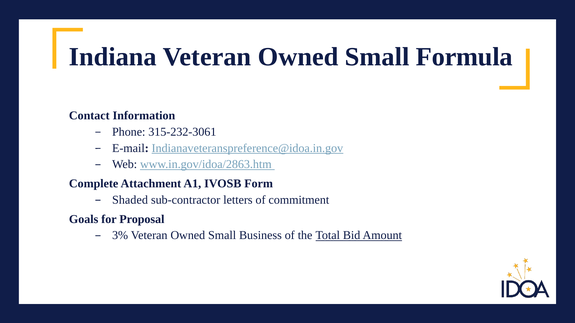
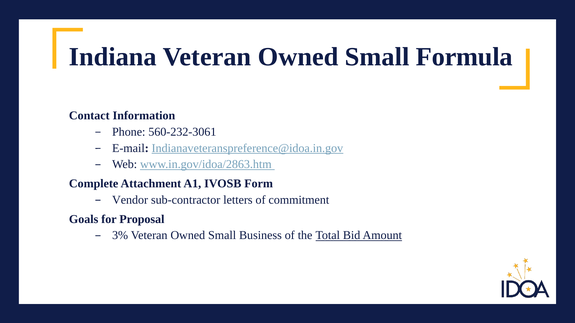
315-232-3061: 315-232-3061 -> 560-232-3061
Shaded: Shaded -> Vendor
